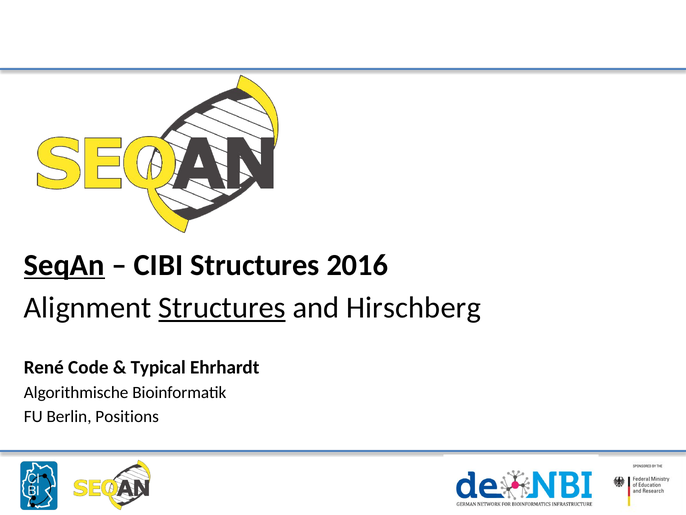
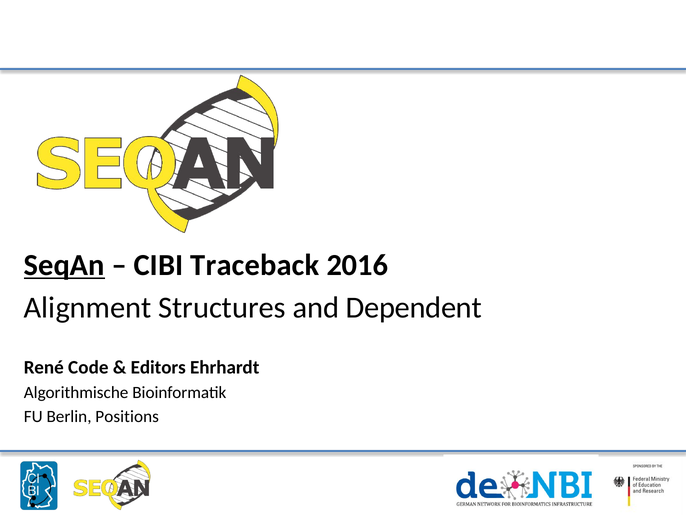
CIBI Structures: Structures -> Traceback
Structures at (222, 308) underline: present -> none
Hirschberg: Hirschberg -> Dependent
Typical: Typical -> Editors
